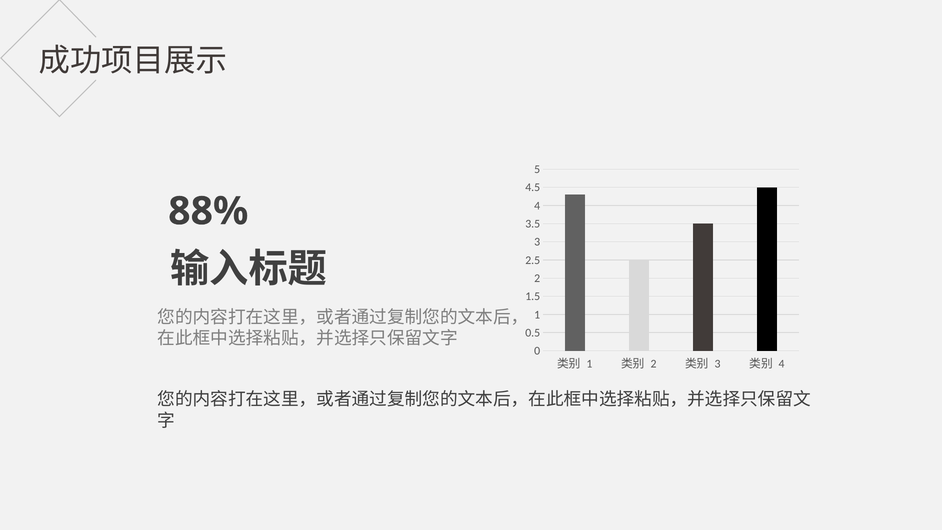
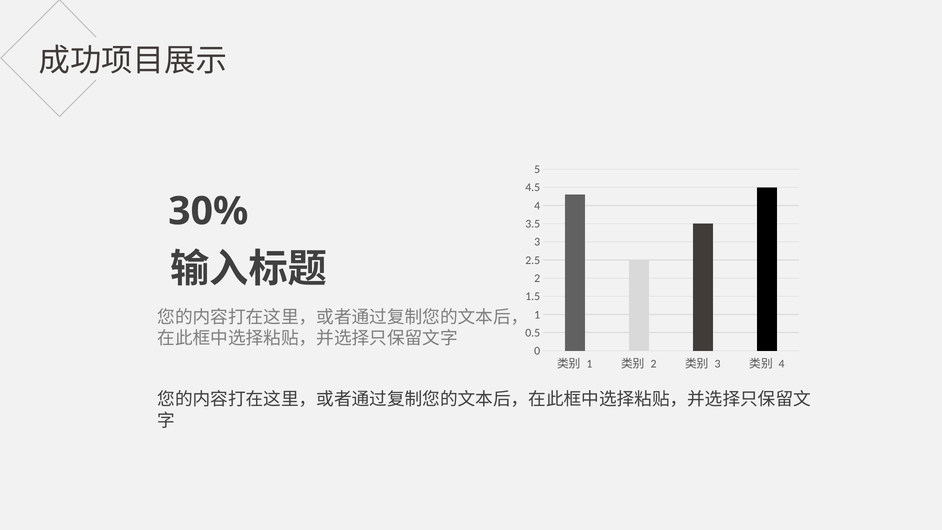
88%: 88% -> 30%
